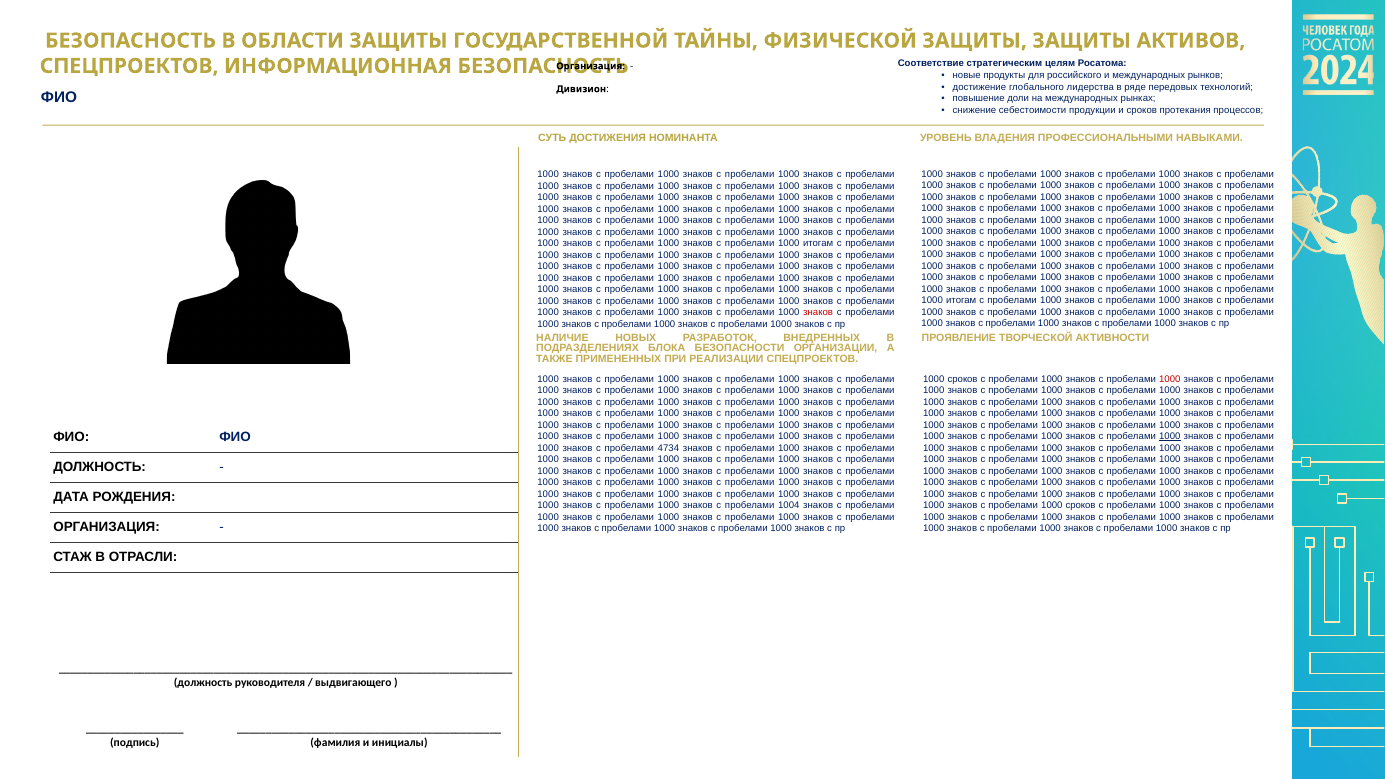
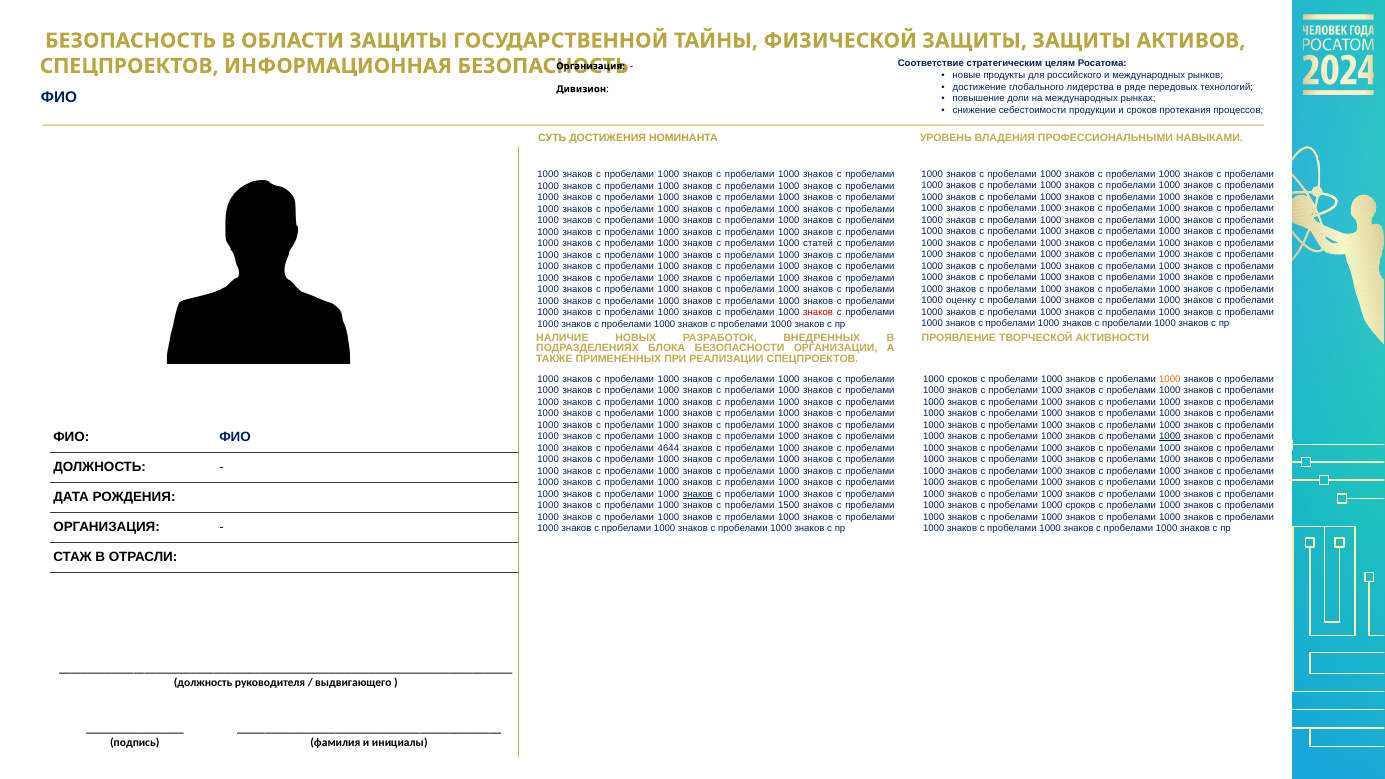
итогам at (818, 244): итогам -> статей
итогам at (961, 300): итогам -> оценку
1000 at (1170, 379) colour: red -> orange
4734: 4734 -> 4644
знаков at (698, 494) underline: none -> present
1004: 1004 -> 1500
